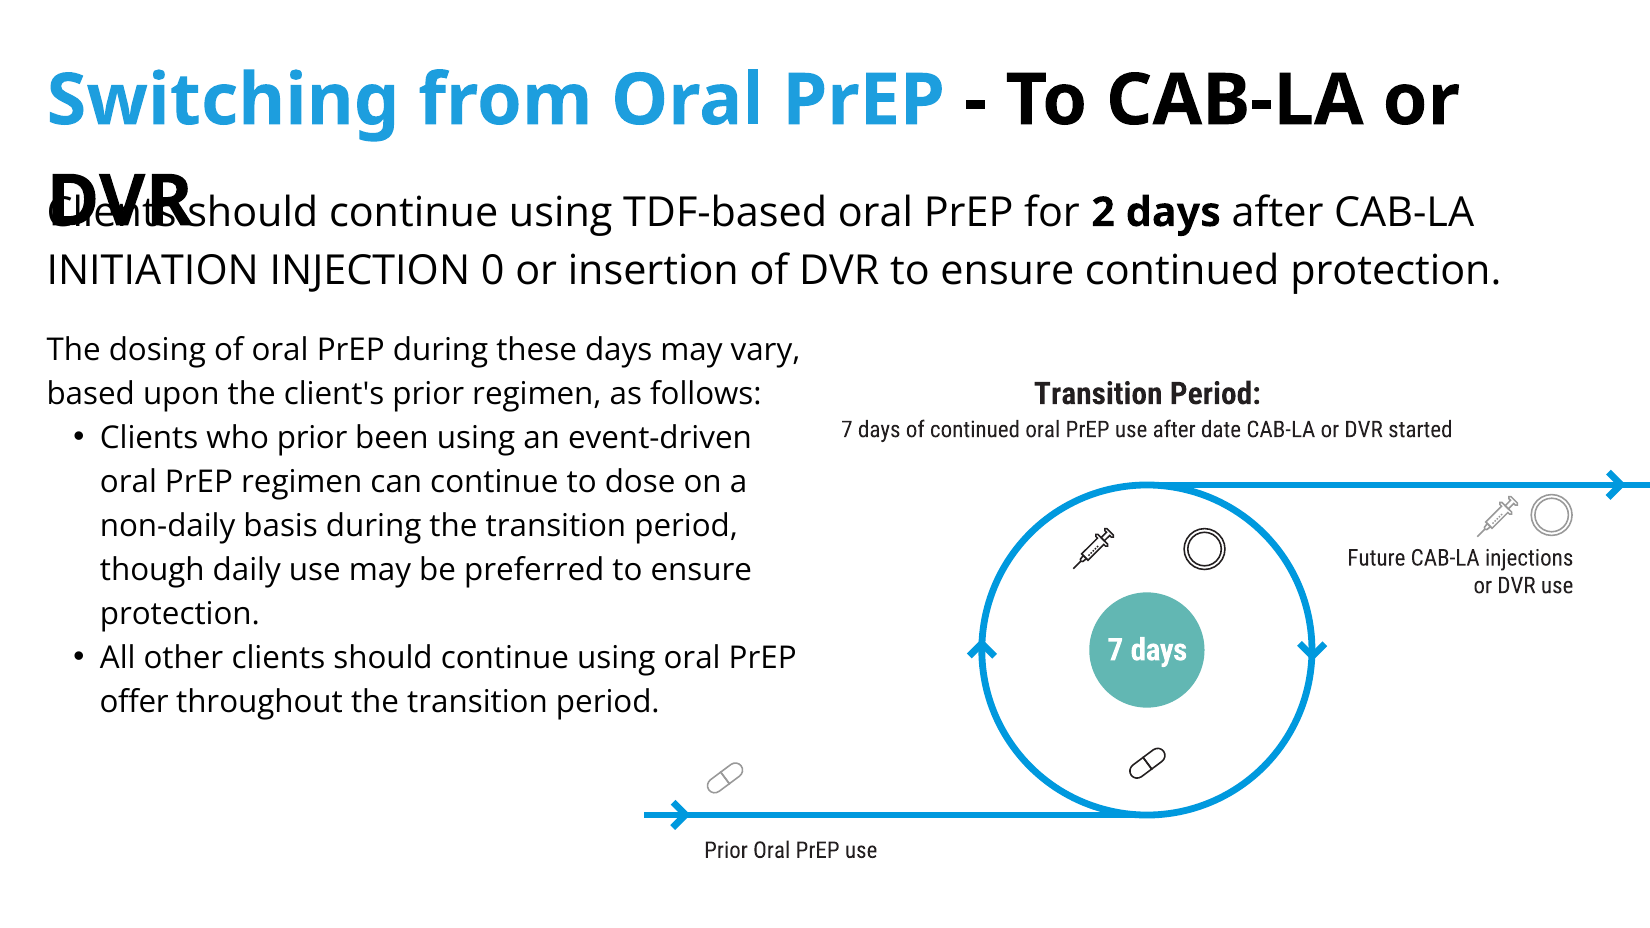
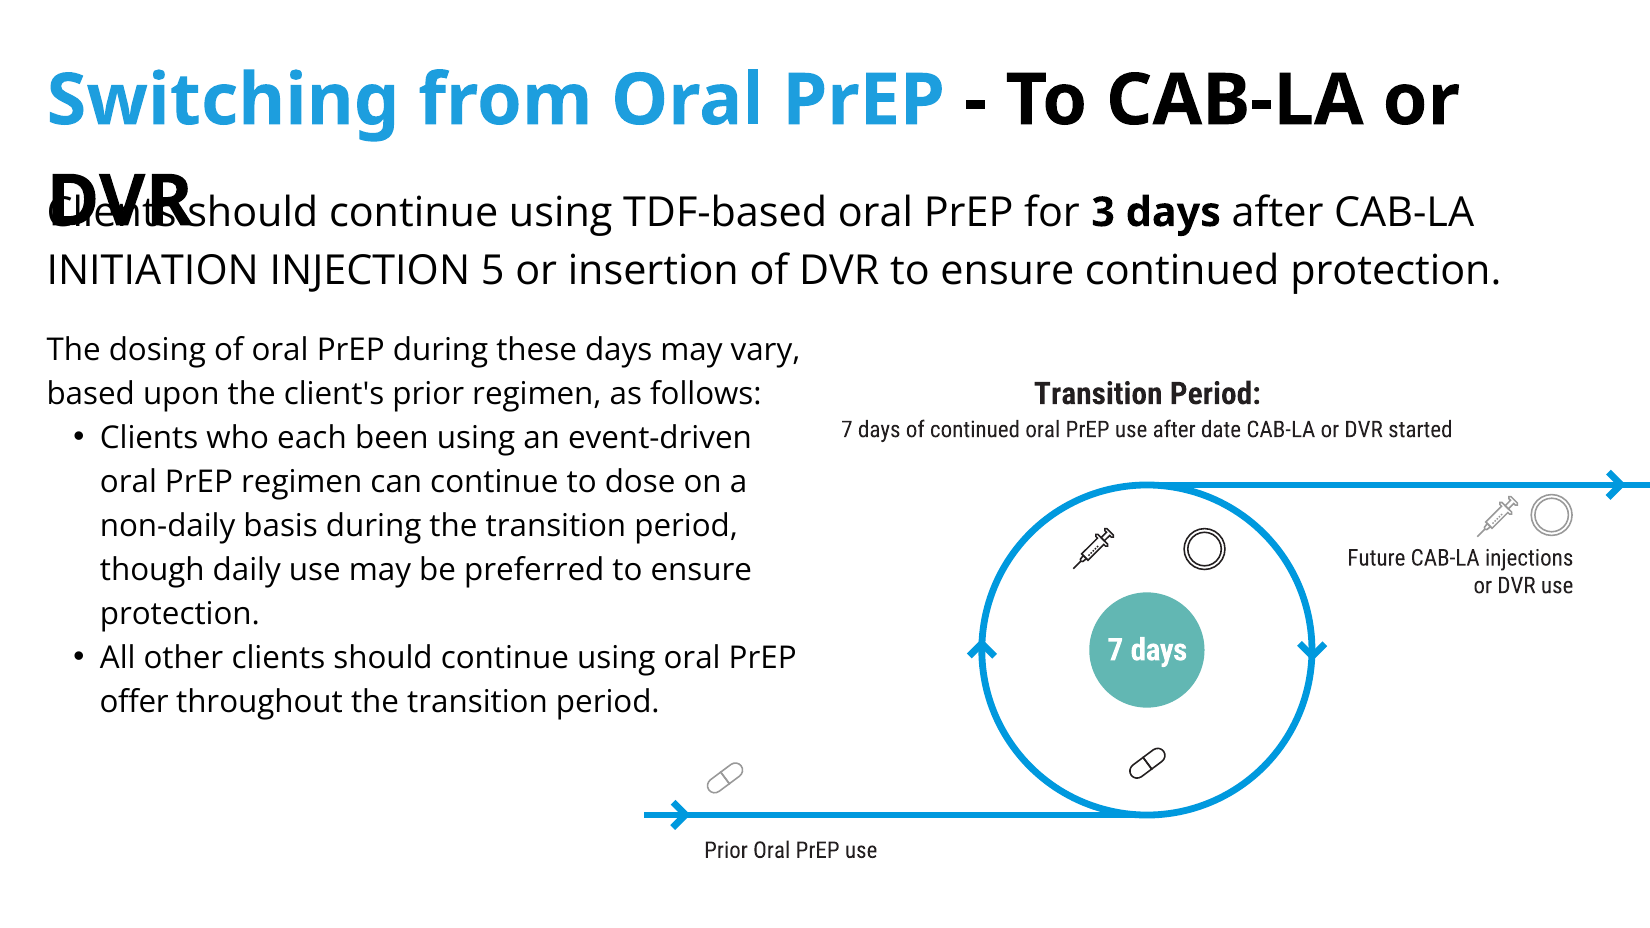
2: 2 -> 3
0: 0 -> 5
who prior: prior -> each
